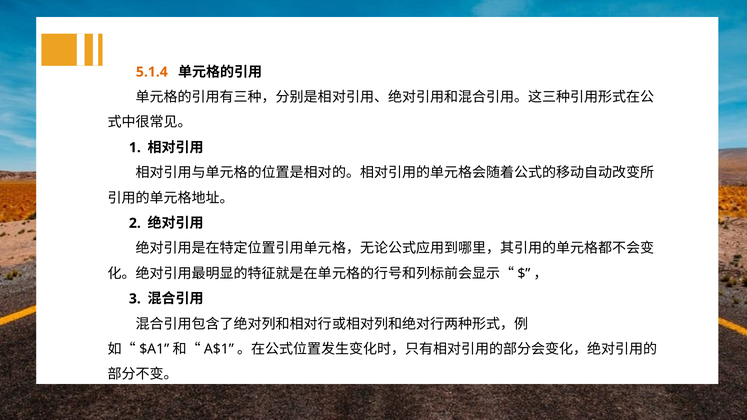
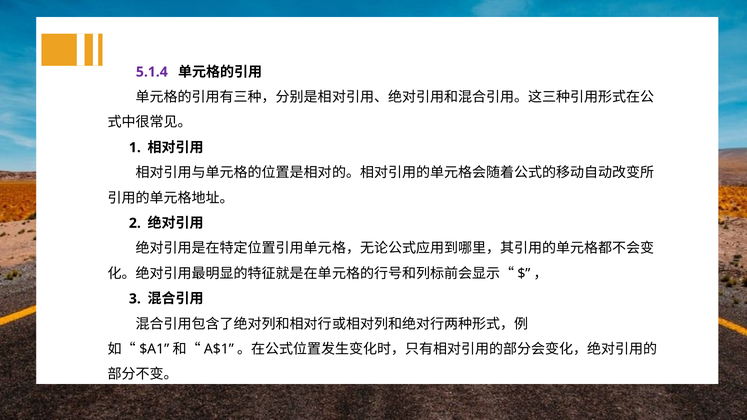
5.1.4 colour: orange -> purple
